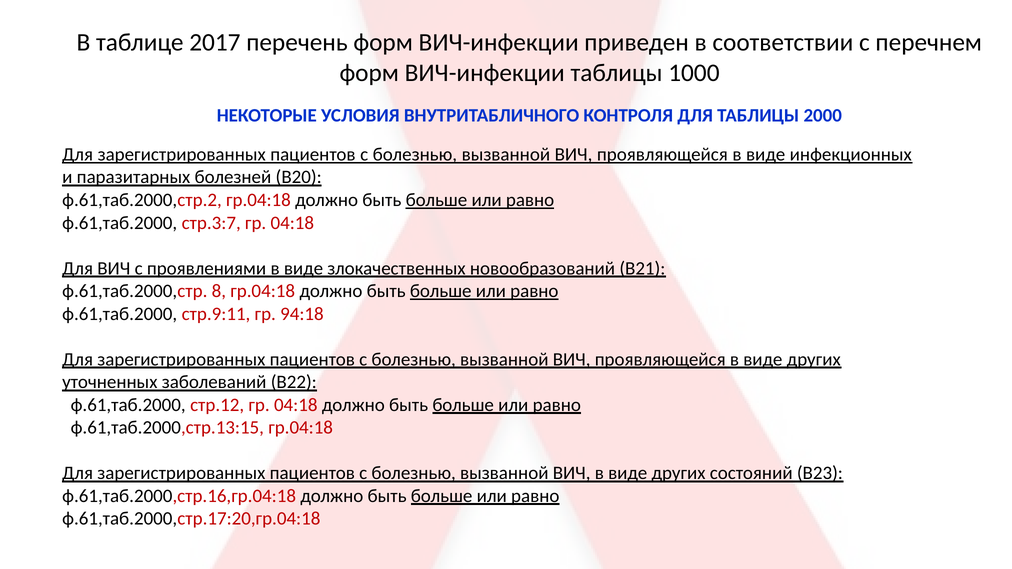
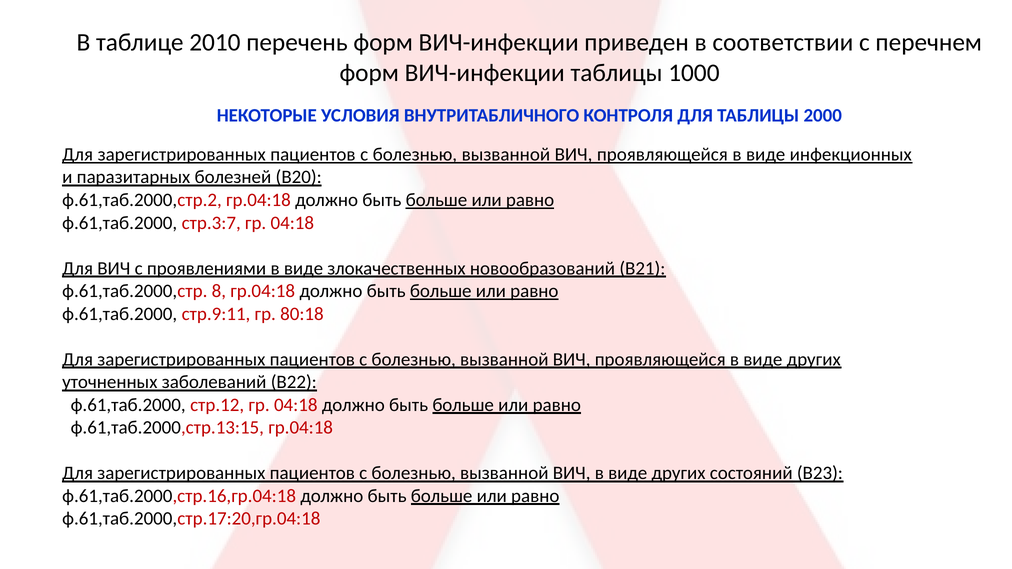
2017: 2017 -> 2010
94:18: 94:18 -> 80:18
